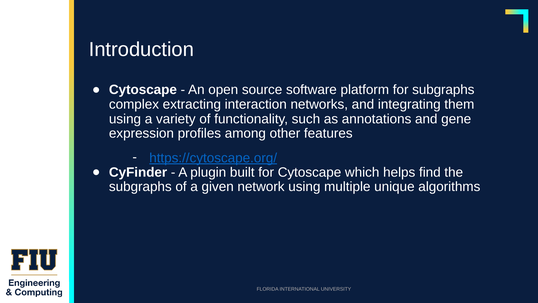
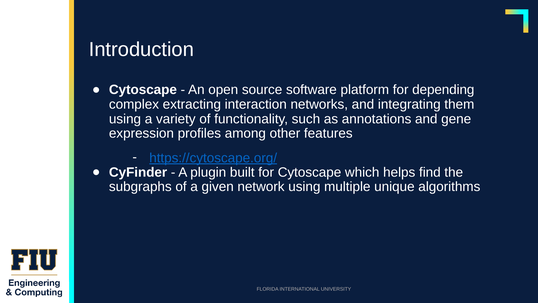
for subgraphs: subgraphs -> depending
